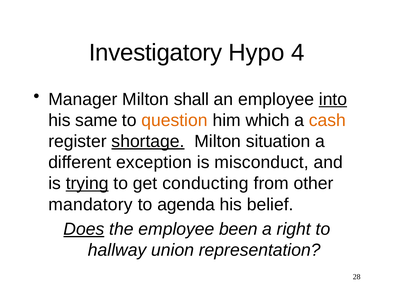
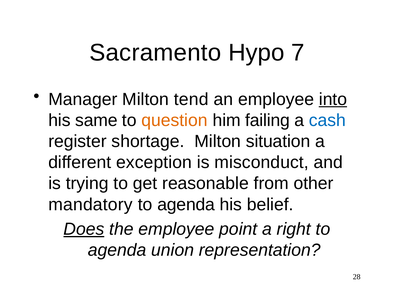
Investigatory: Investigatory -> Sacramento
4: 4 -> 7
shall: shall -> tend
which: which -> failing
cash colour: orange -> blue
shortage underline: present -> none
trying underline: present -> none
conducting: conducting -> reasonable
been: been -> point
hallway at (117, 250): hallway -> agenda
